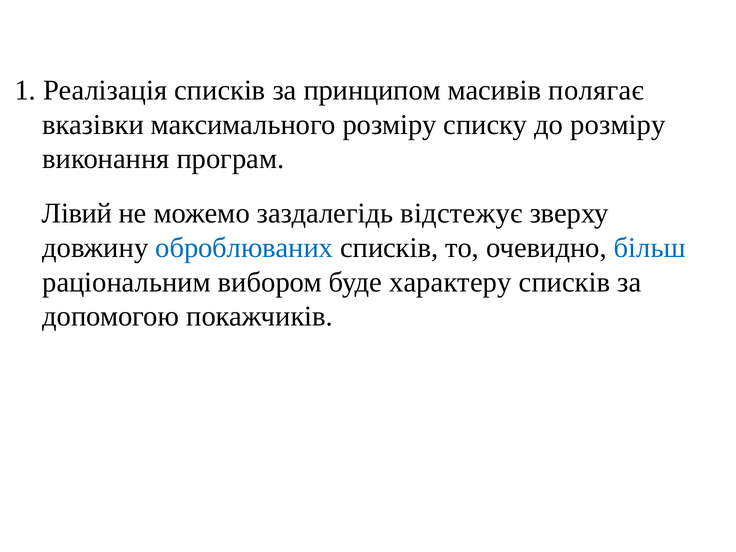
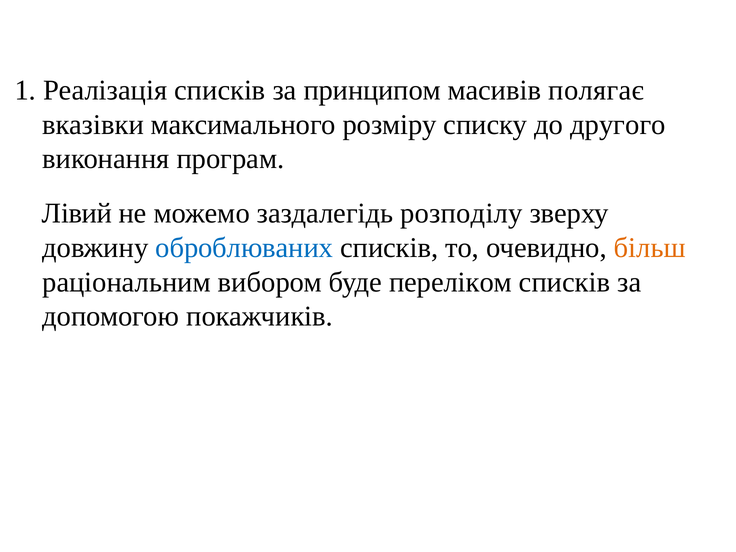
до розміру: розміру -> другого
відстежує: відстежує -> розподілу
більш colour: blue -> orange
характеру: характеру -> переліком
